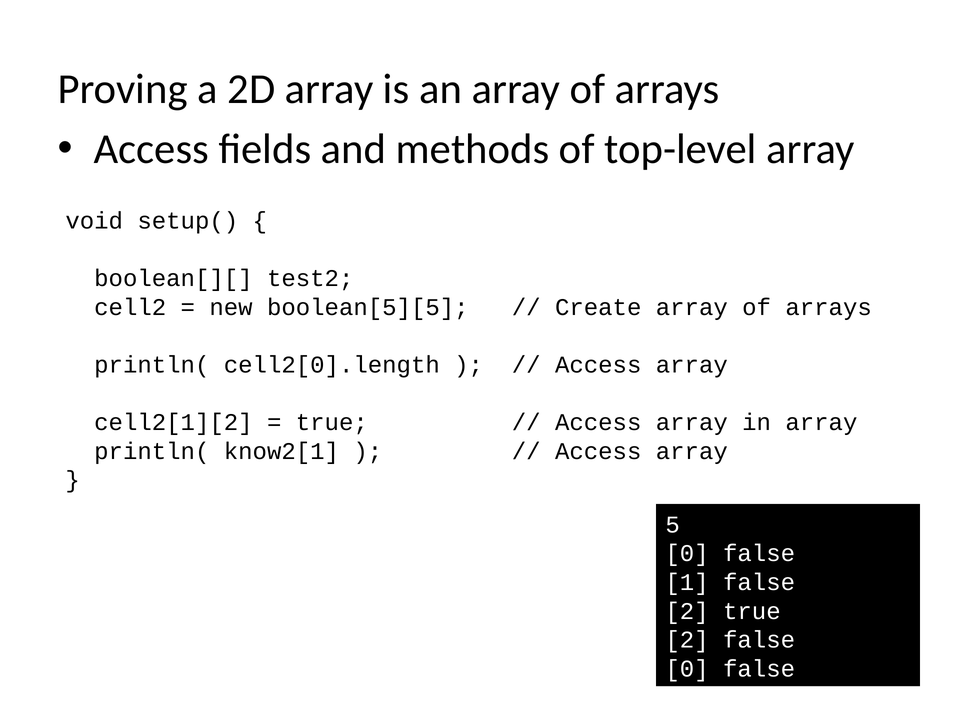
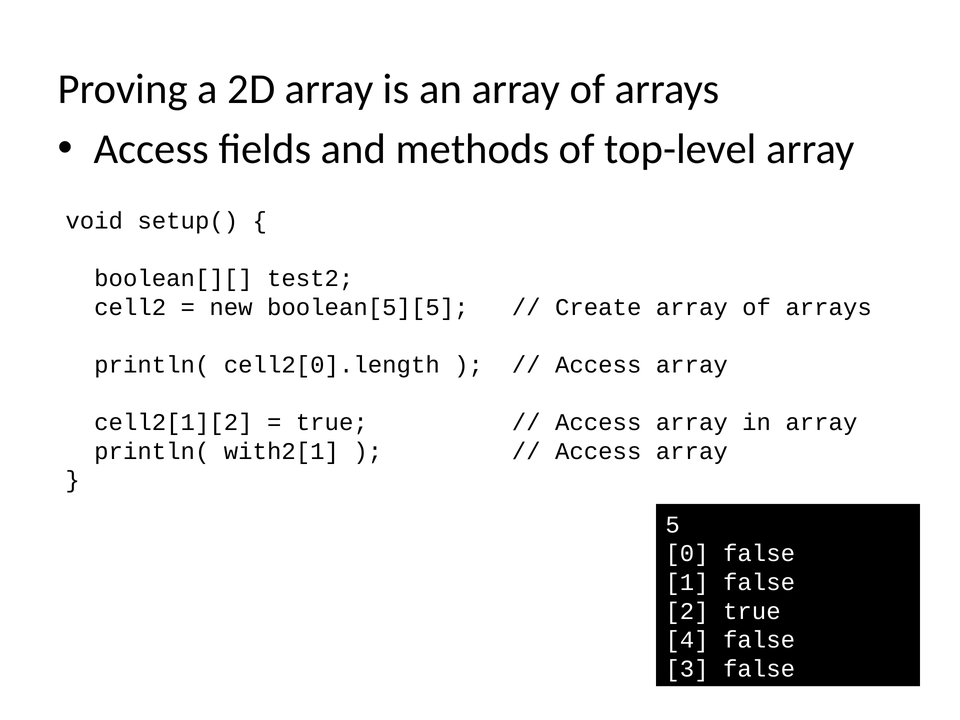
know2[1: know2[1 -> with2[1
2 at (687, 640): 2 -> 4
0 at (687, 669): 0 -> 3
